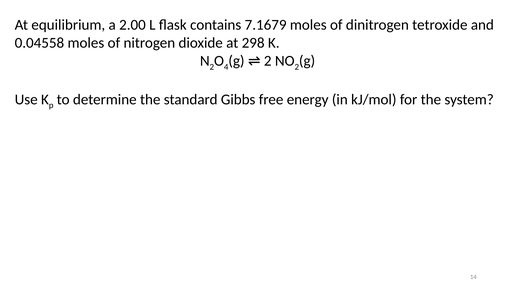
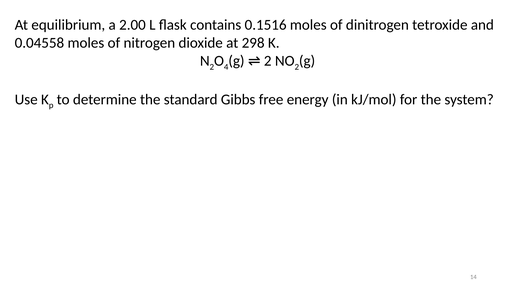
7.1679: 7.1679 -> 0.1516
